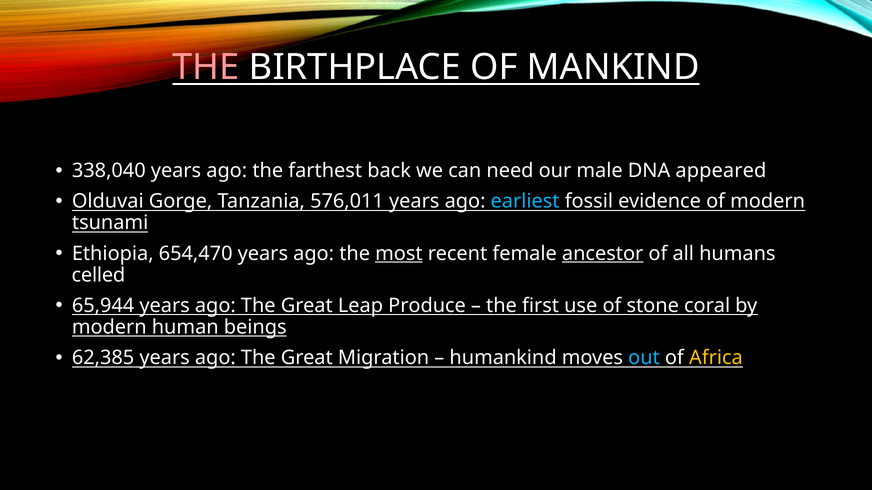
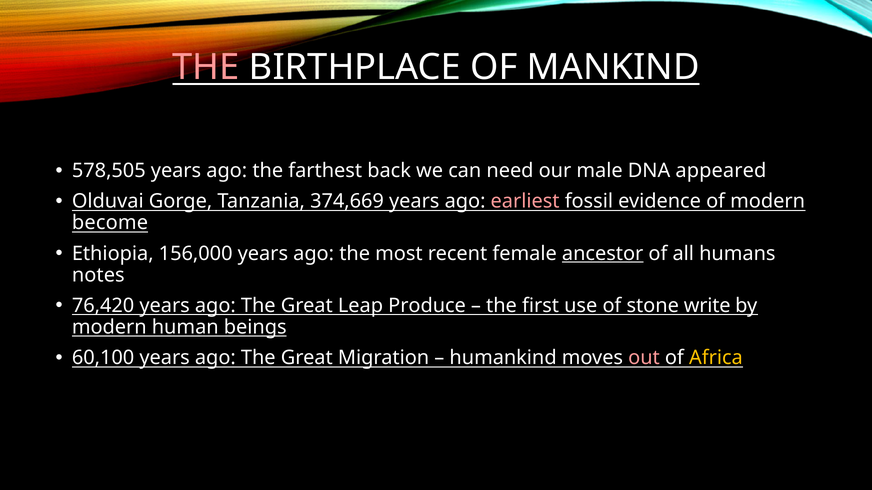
338,040: 338,040 -> 578,505
576,011: 576,011 -> 374,669
earliest colour: light blue -> pink
tsunami: tsunami -> become
654,470: 654,470 -> 156,000
most underline: present -> none
celled: celled -> notes
65,944: 65,944 -> 76,420
coral: coral -> write
62,385: 62,385 -> 60,100
out colour: light blue -> pink
